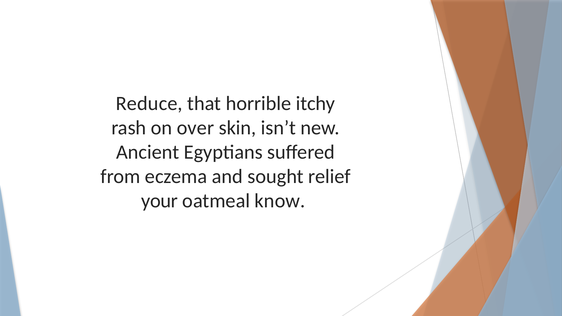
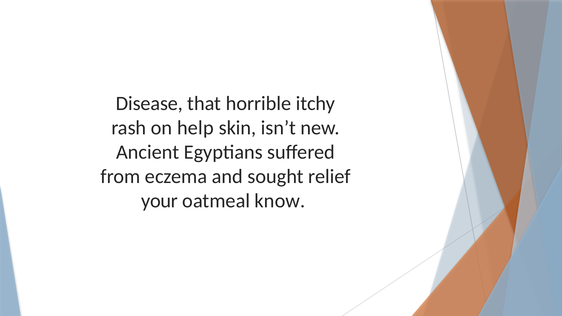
Reduce: Reduce -> Disease
over: over -> help
